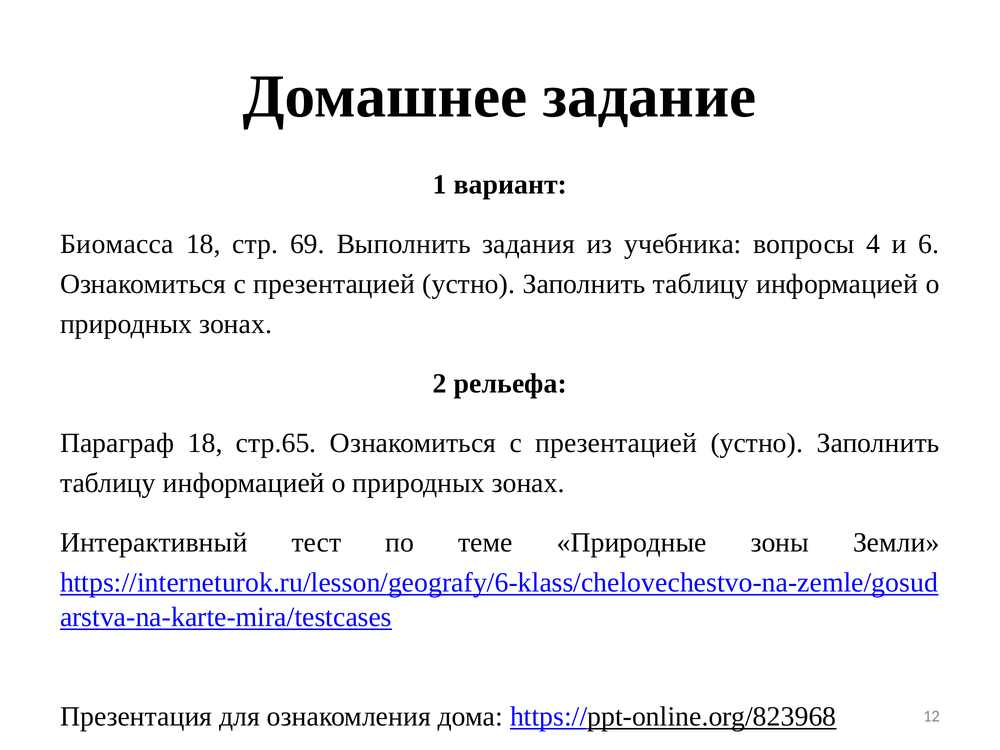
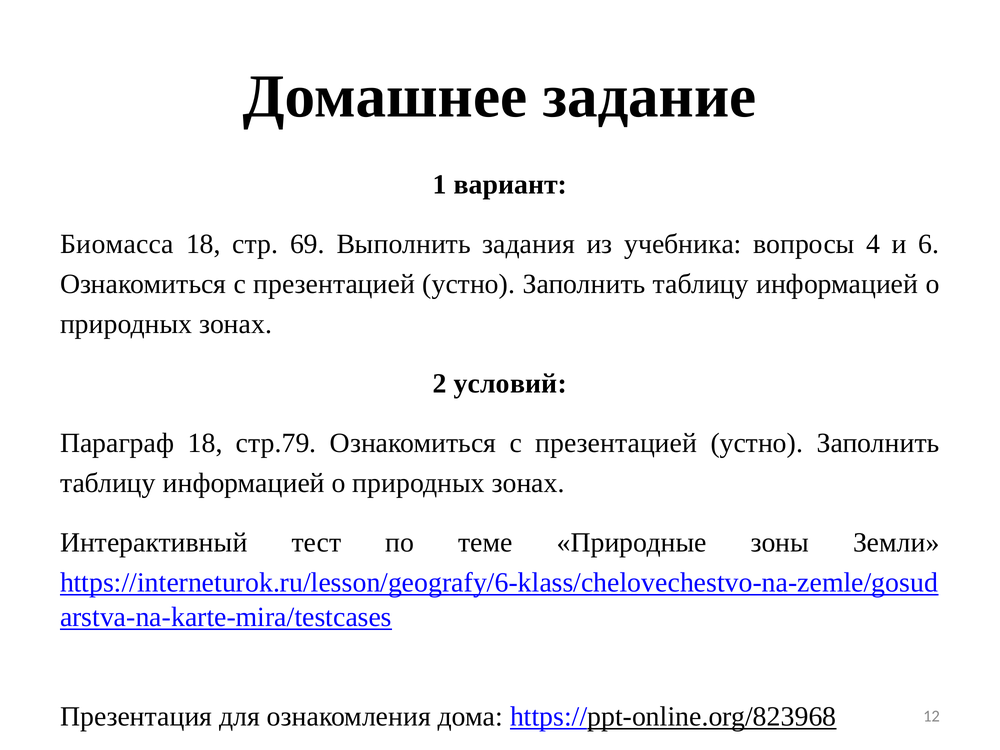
рельефа: рельефа -> условий
стр.65: стр.65 -> стр.79
